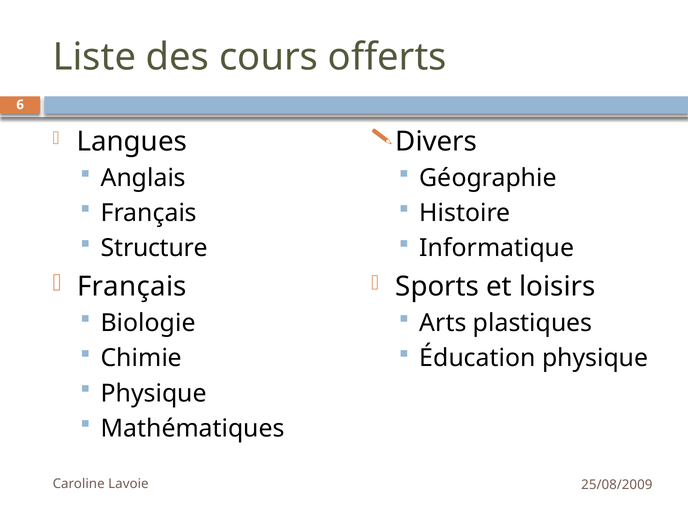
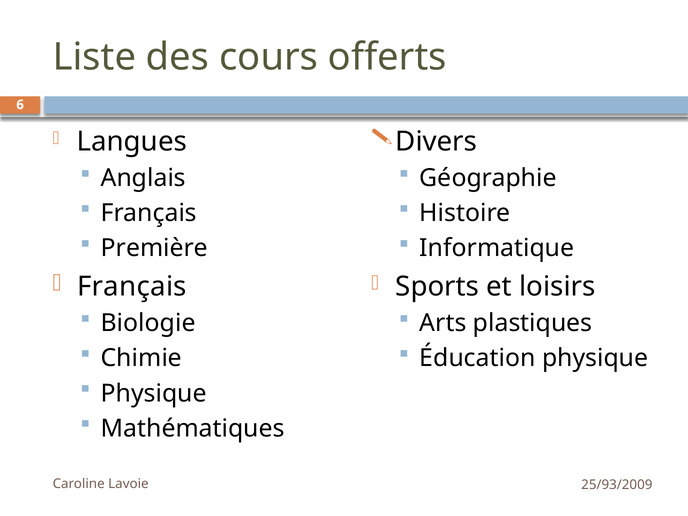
Structure: Structure -> Première
25/08/2009: 25/08/2009 -> 25/93/2009
